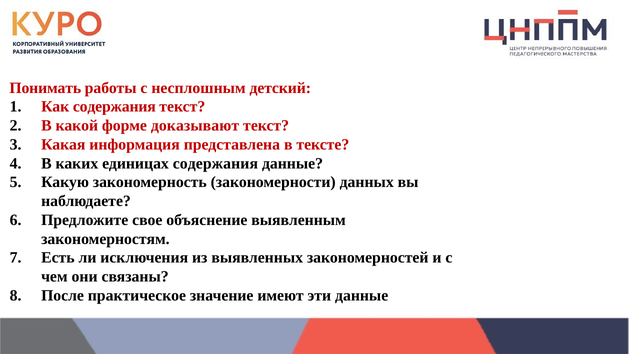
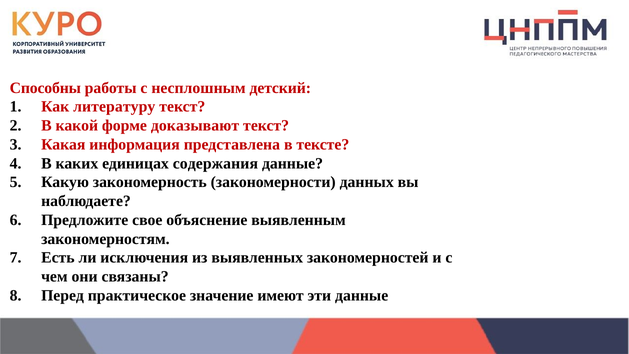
Понимать: Понимать -> Способны
Как содержания: содержания -> литературу
После: После -> Перед
